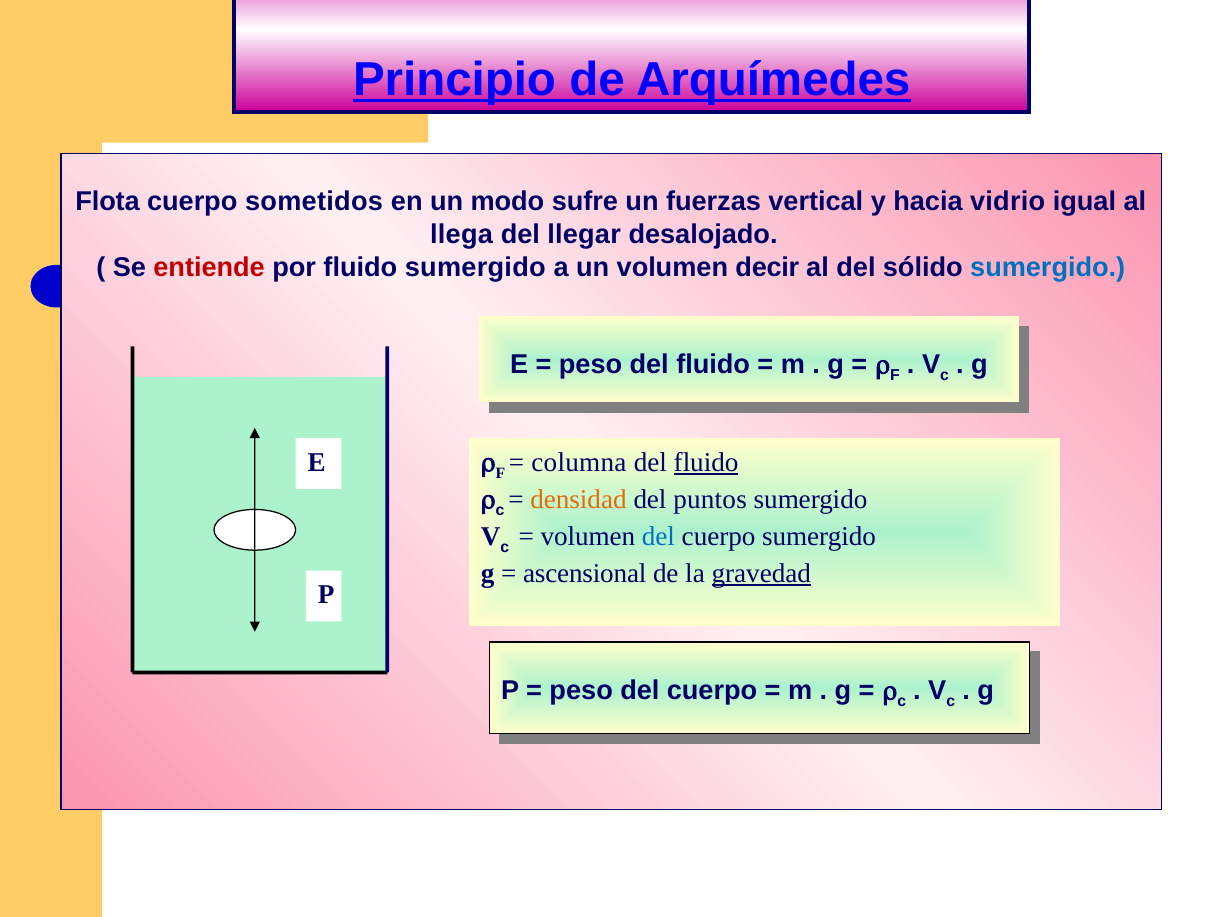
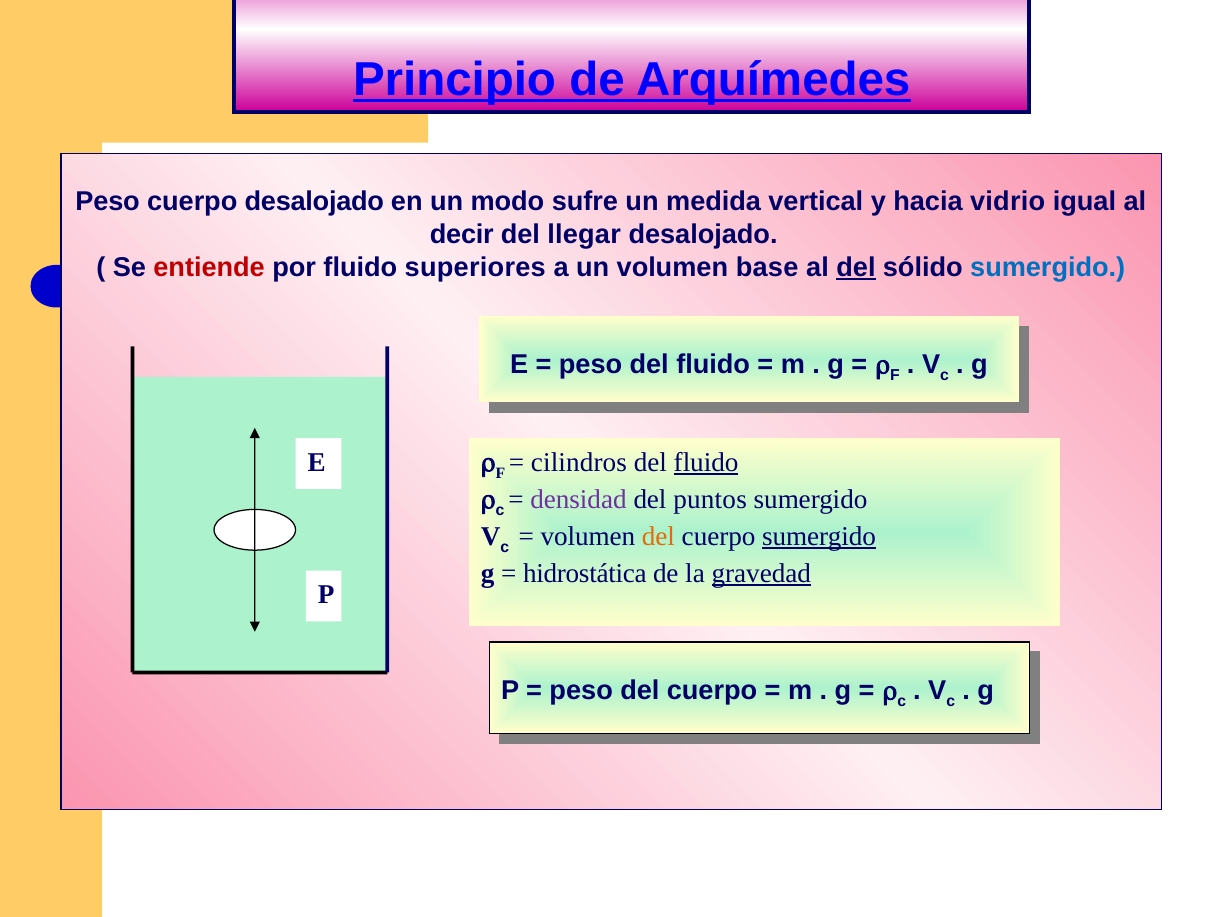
Flota at (108, 202): Flota -> Peso
cuerpo sometidos: sometidos -> desalojado
fuerzas: fuerzas -> medida
llega: llega -> decir
fluido sumergido: sumergido -> superiores
decir: decir -> base
del at (856, 267) underline: none -> present
columna: columna -> cilindros
densidad colour: orange -> purple
del at (658, 537) colour: blue -> orange
sumergido at (819, 537) underline: none -> present
ascensional: ascensional -> hidrostática
